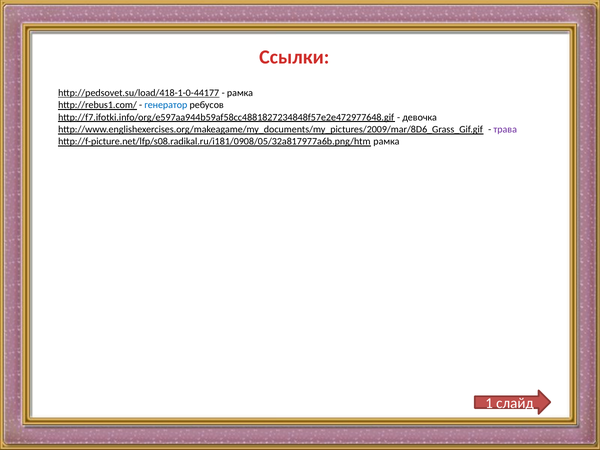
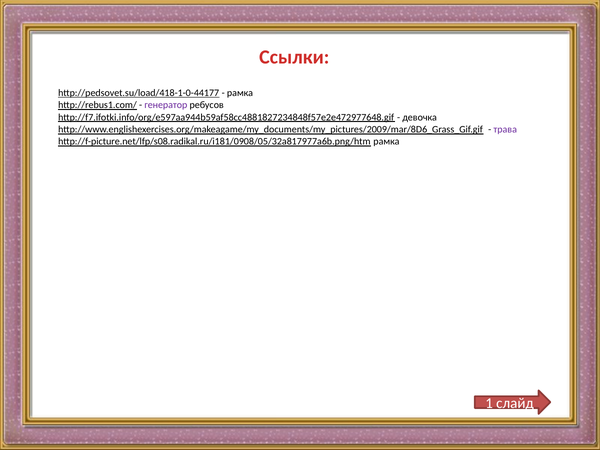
генератор colour: blue -> purple
